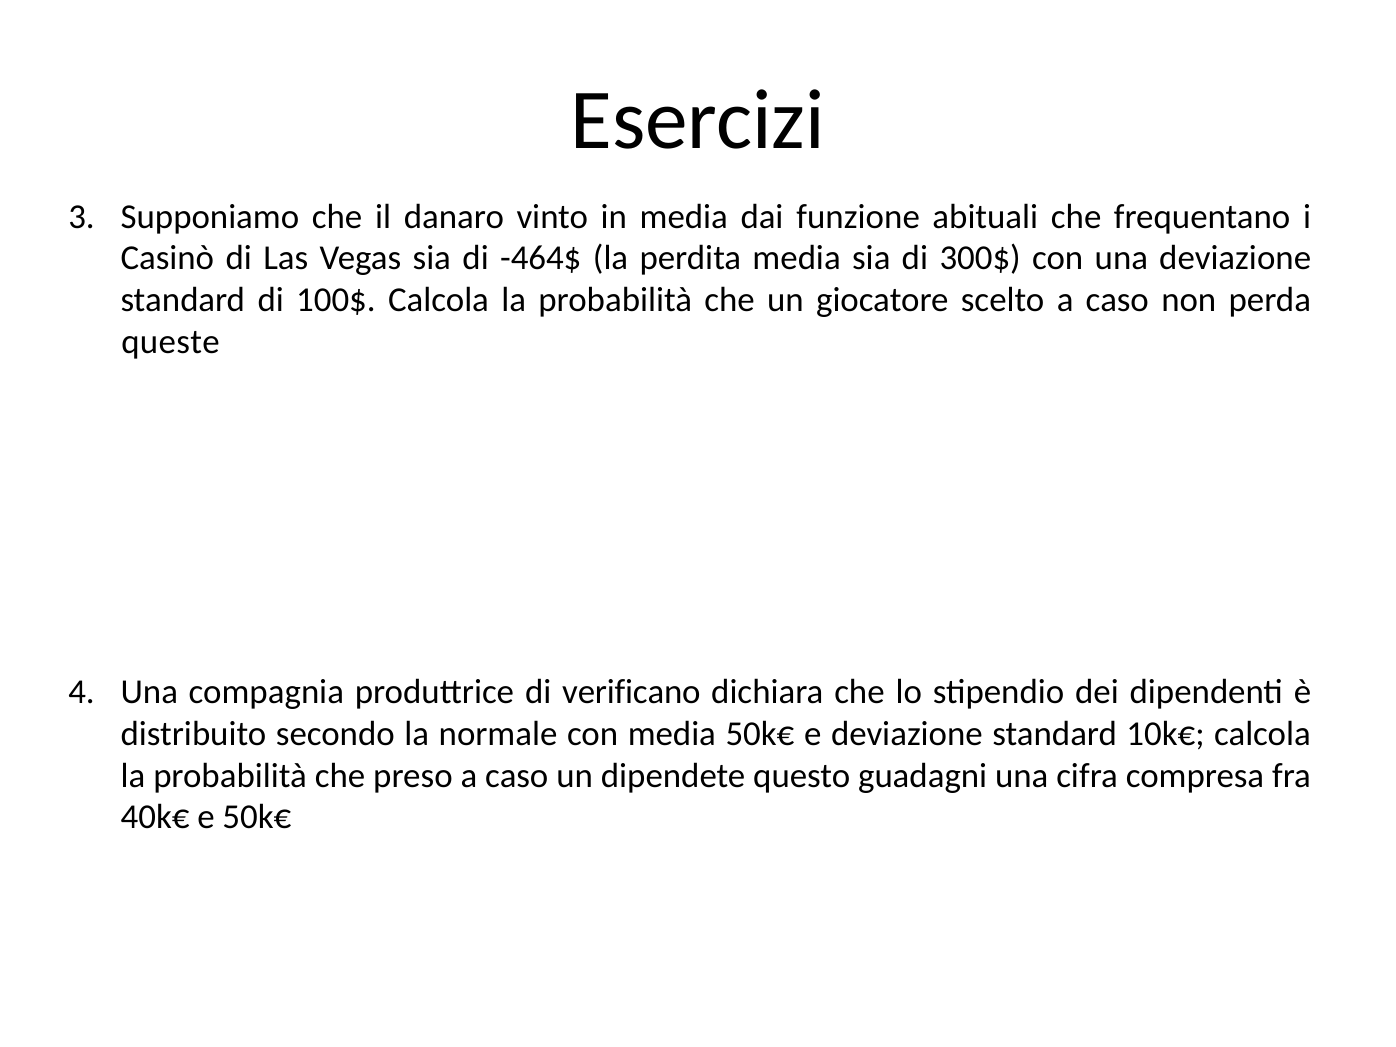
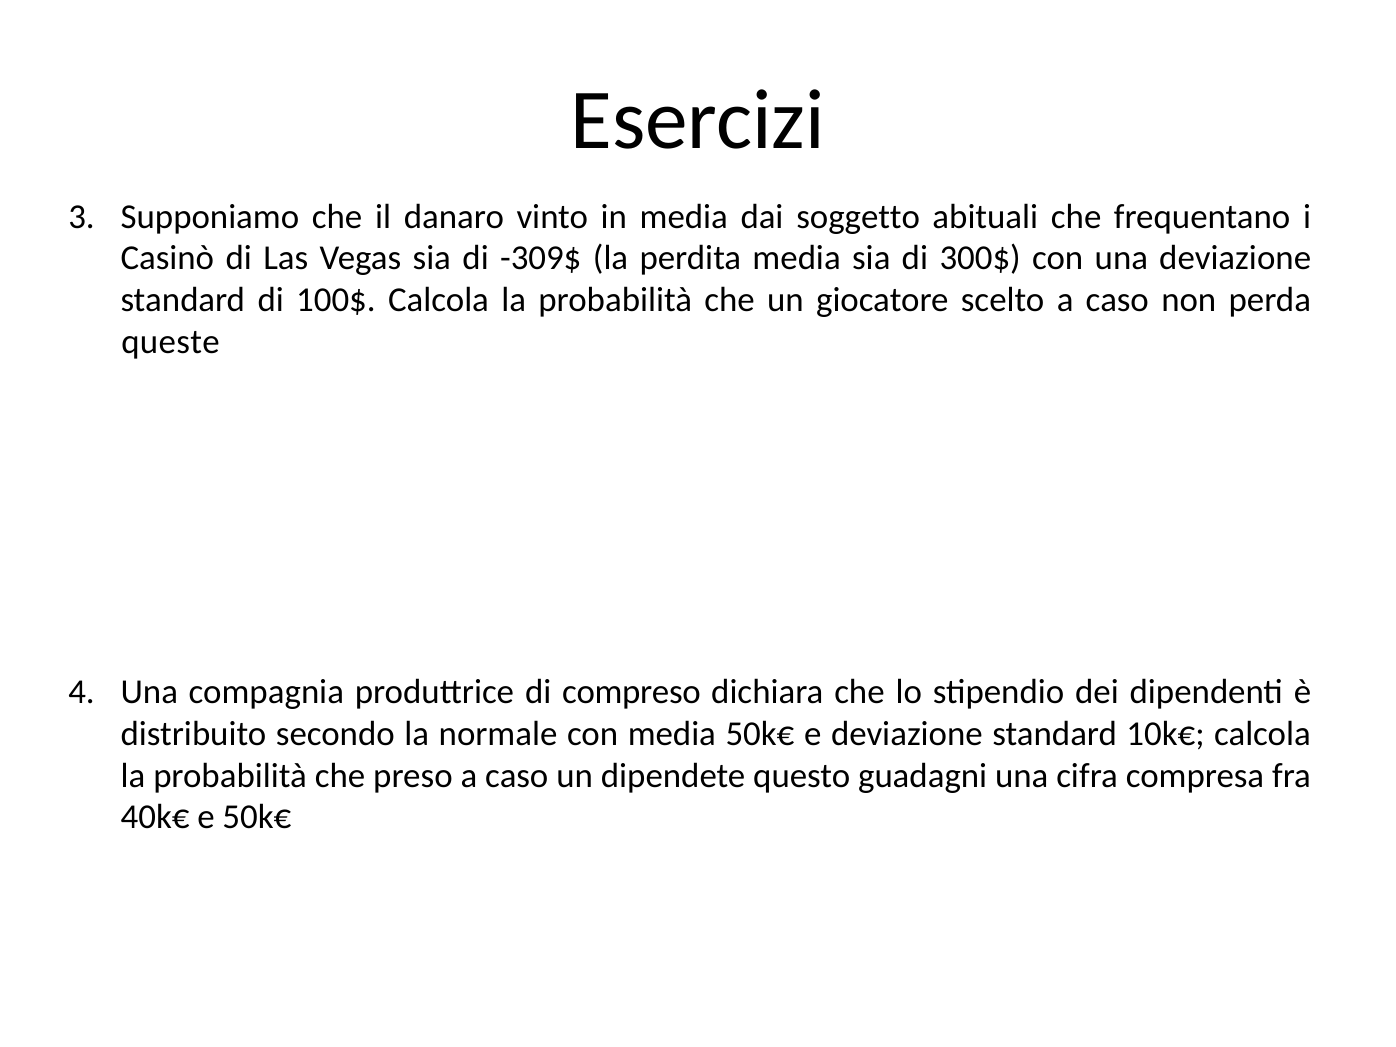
funzione: funzione -> soggetto
-464$: -464$ -> -309$
verificano: verificano -> compreso
